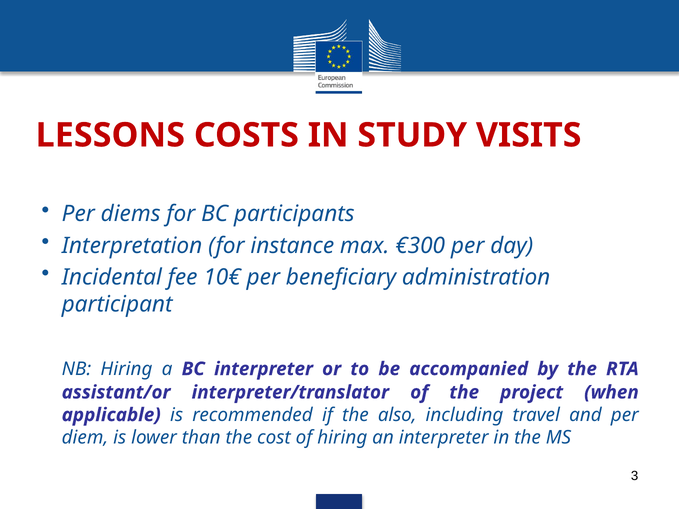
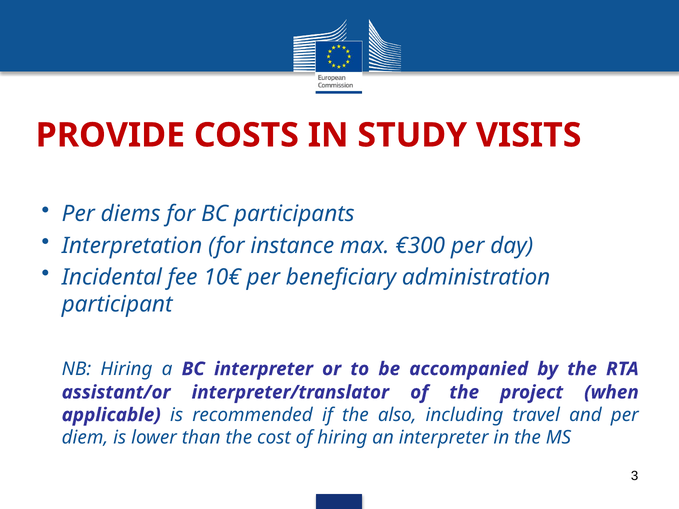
LESSONS: LESSONS -> PROVIDE
